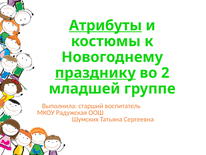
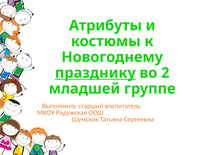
Атрибуты underline: present -> none
